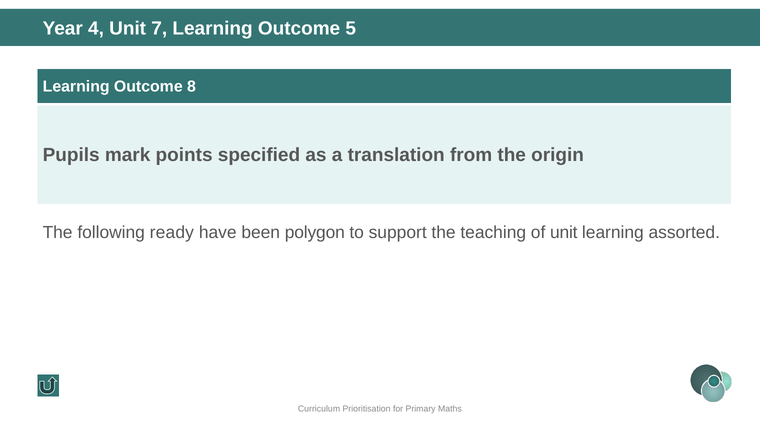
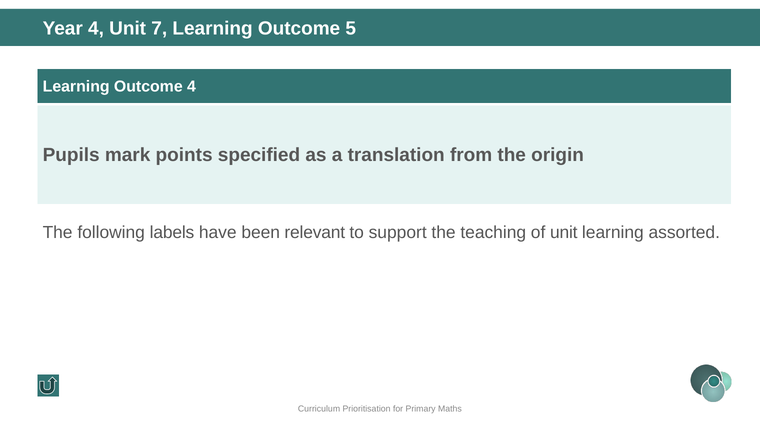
Outcome 8: 8 -> 4
ready: ready -> labels
polygon: polygon -> relevant
